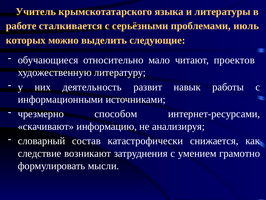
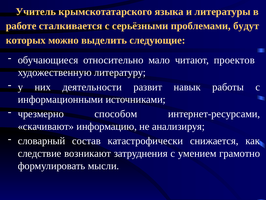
июль: июль -> будут
деятельность: деятельность -> деятельности
